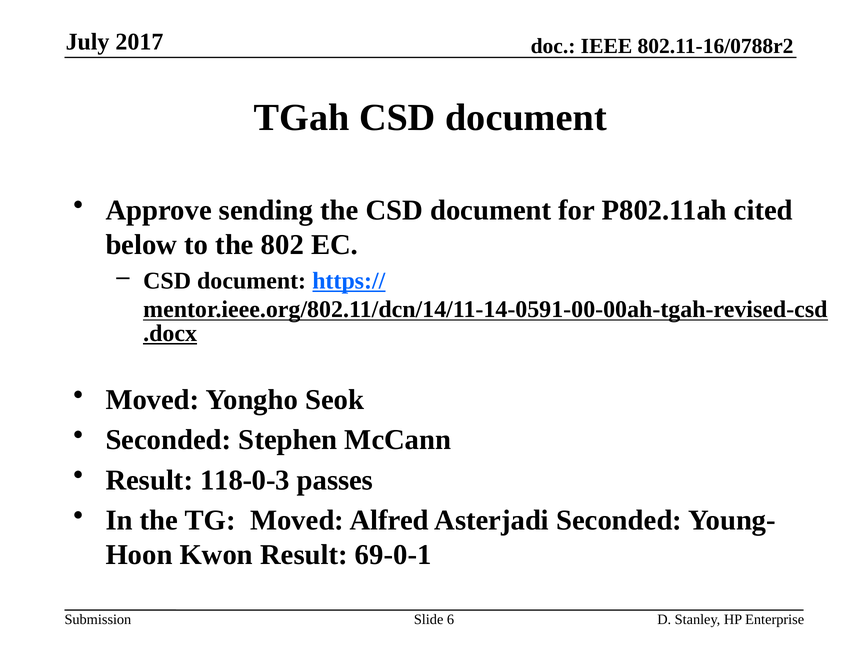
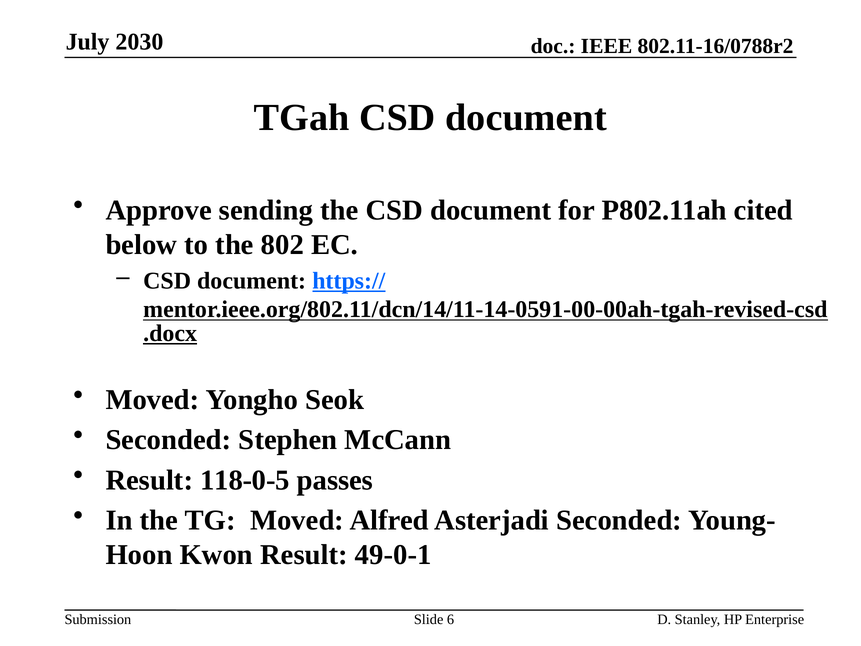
2017: 2017 -> 2030
118-0-3: 118-0-3 -> 118-0-5
69-0-1: 69-0-1 -> 49-0-1
